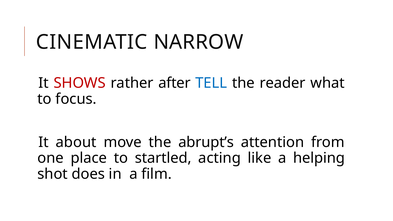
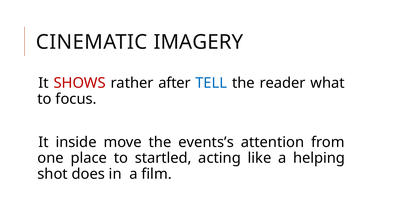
NARROW: NARROW -> IMAGERY
about: about -> inside
abrupt’s: abrupt’s -> events’s
